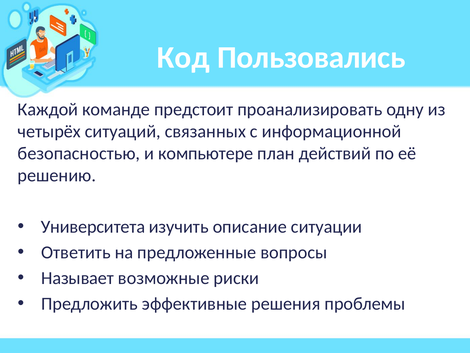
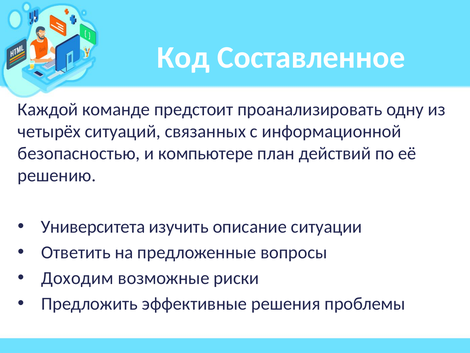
Пользовались: Пользовались -> Составленное
Называет: Называет -> Доходим
